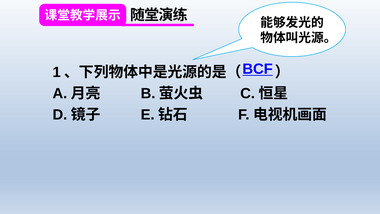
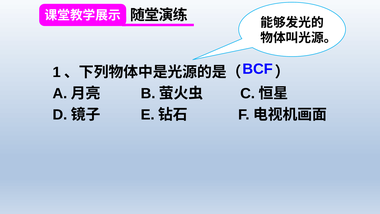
BCF underline: present -> none
